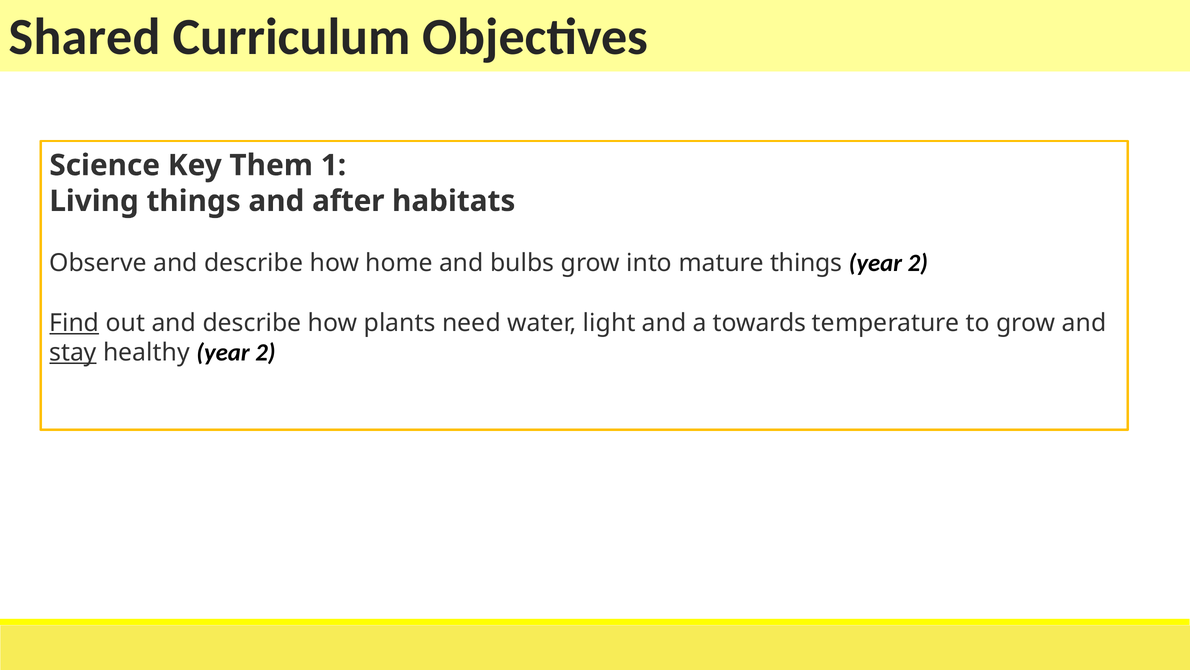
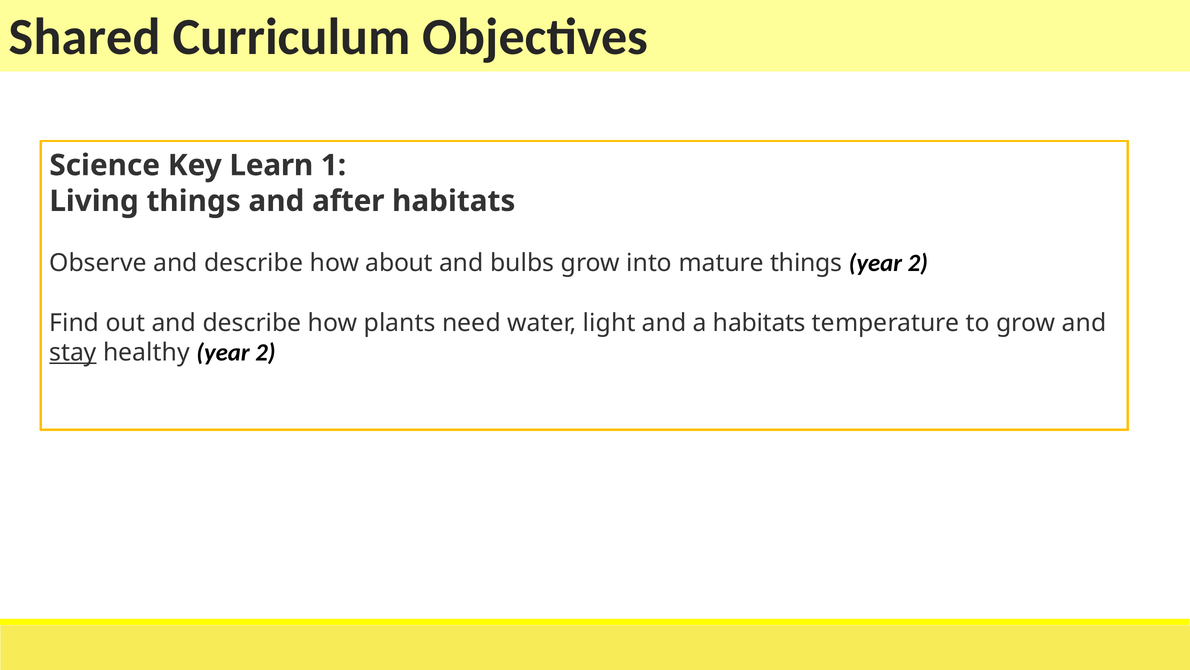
Them: Them -> Learn
home: home -> about
Find underline: present -> none
a towards: towards -> habitats
